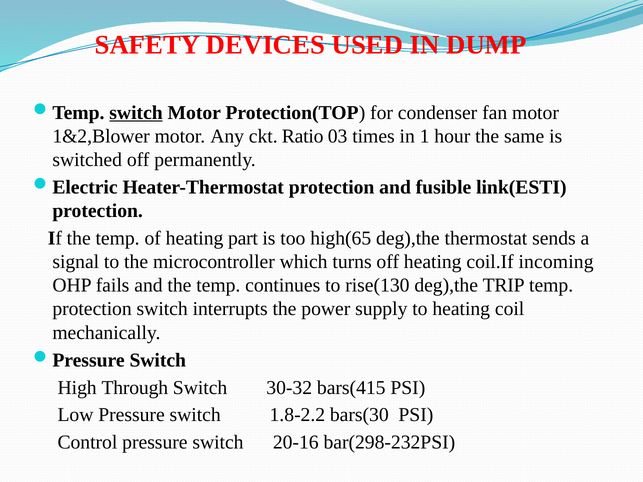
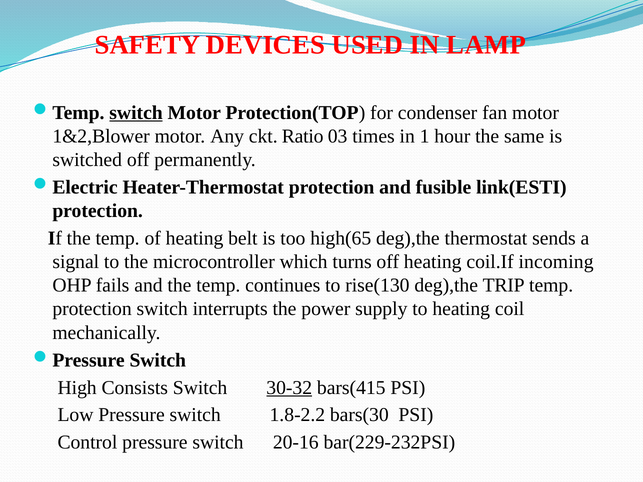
DUMP: DUMP -> LAMP
part: part -> belt
Through: Through -> Consists
30-32 underline: none -> present
bar(298-232PSI: bar(298-232PSI -> bar(229-232PSI
